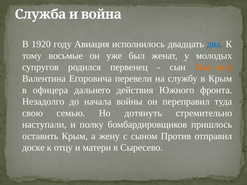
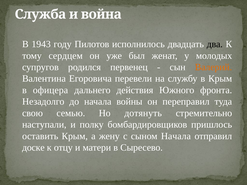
1920: 1920 -> 1943
Авиация: Авиация -> Пилотов
два colour: blue -> black
восьмые: восьмые -> сердцем
сыном Против: Против -> Начала
